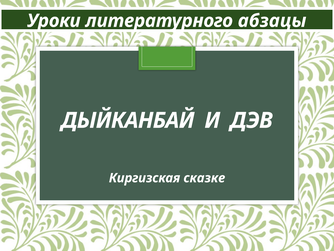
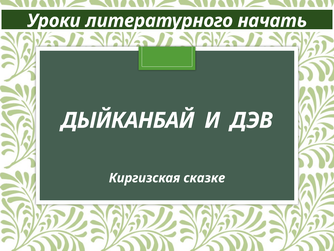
абзацы: абзацы -> начать
